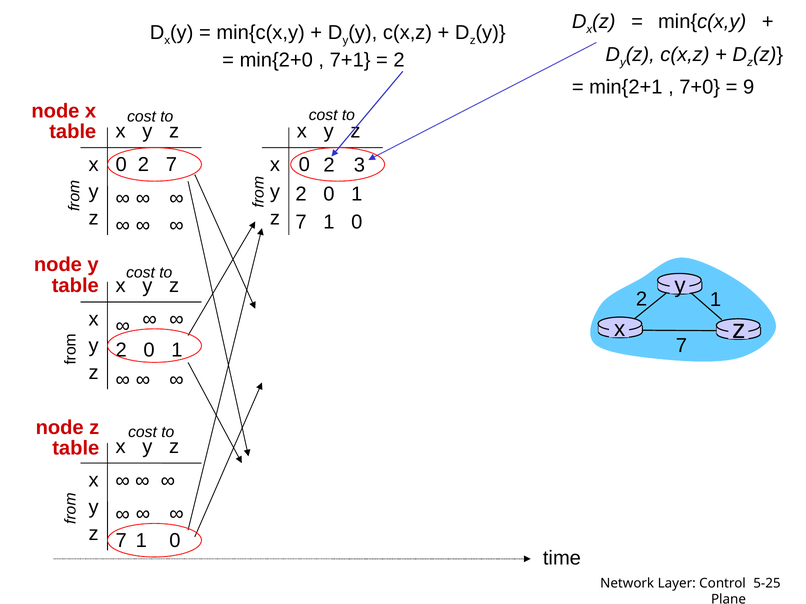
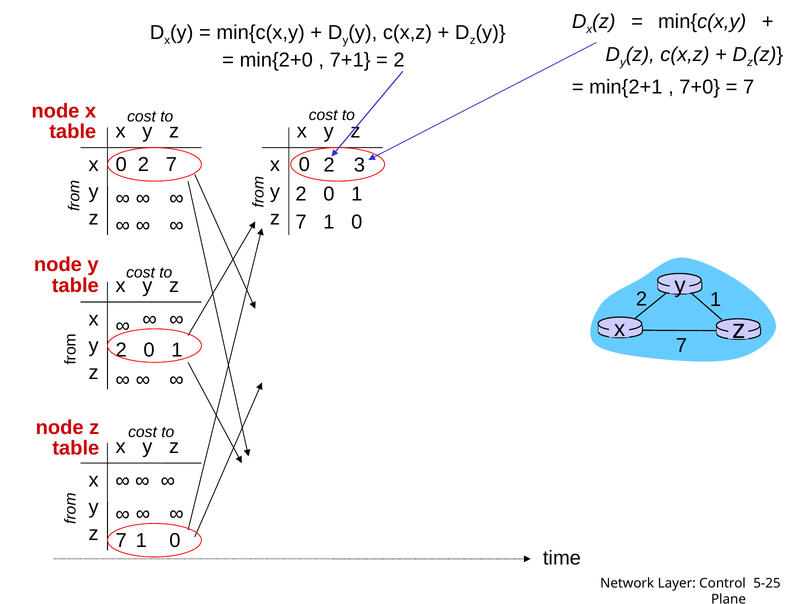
9 at (749, 87): 9 -> 7
